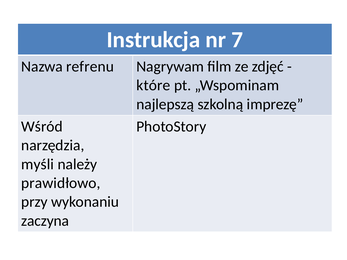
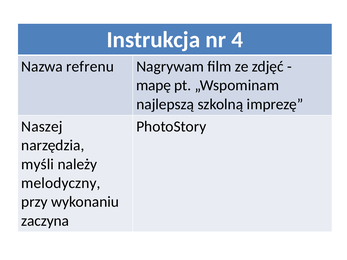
7: 7 -> 4
które: które -> mapę
Wśród: Wśród -> Naszej
prawidłowo: prawidłowo -> melodyczny
